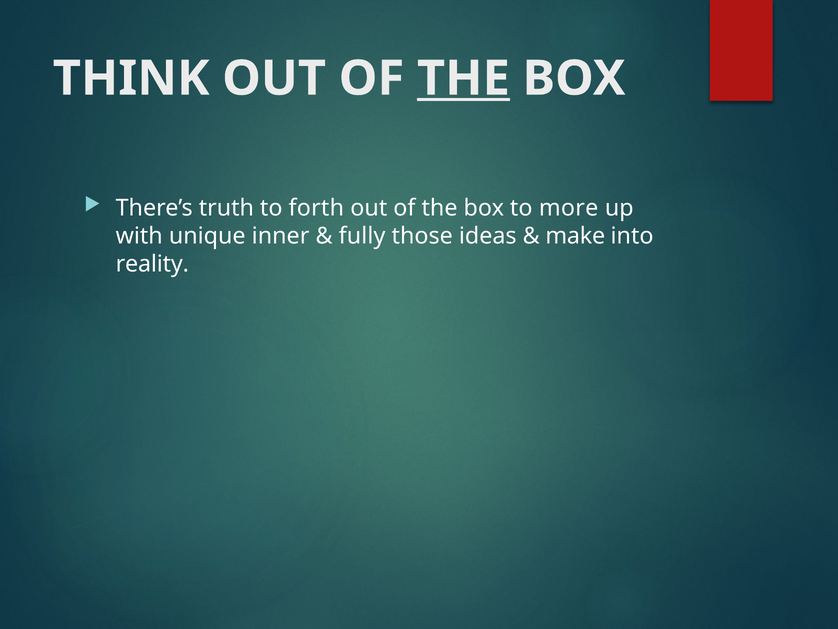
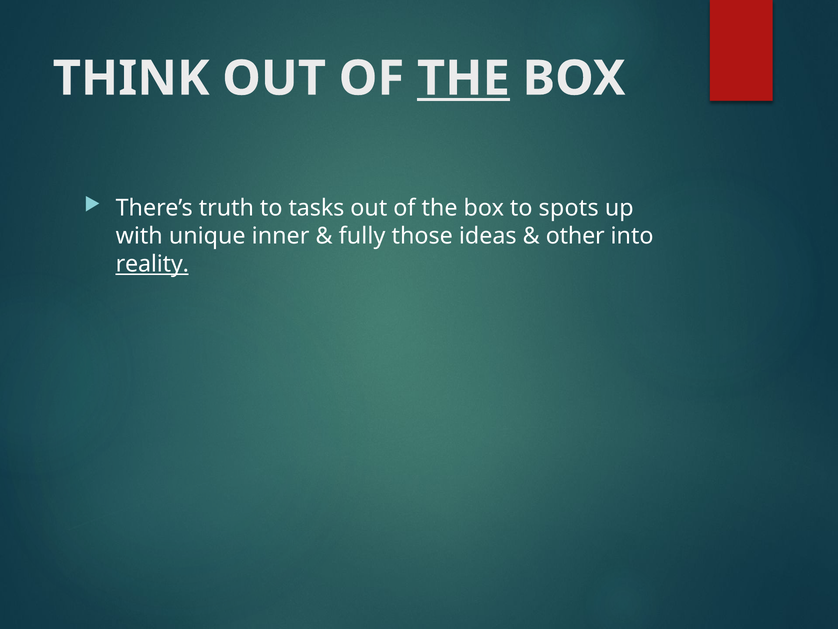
forth: forth -> tasks
more: more -> spots
make: make -> other
reality underline: none -> present
